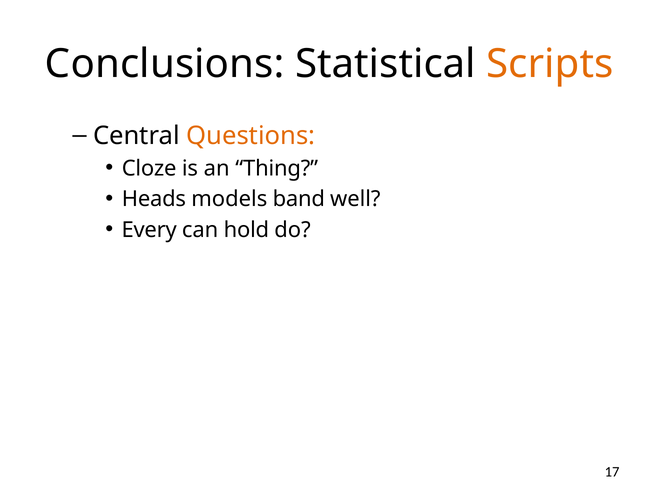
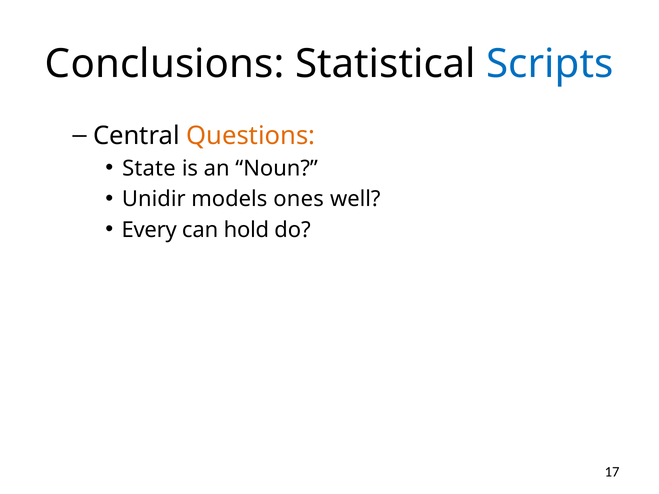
Scripts colour: orange -> blue
Cloze: Cloze -> State
Thing: Thing -> Noun
Heads: Heads -> Unidir
band: band -> ones
